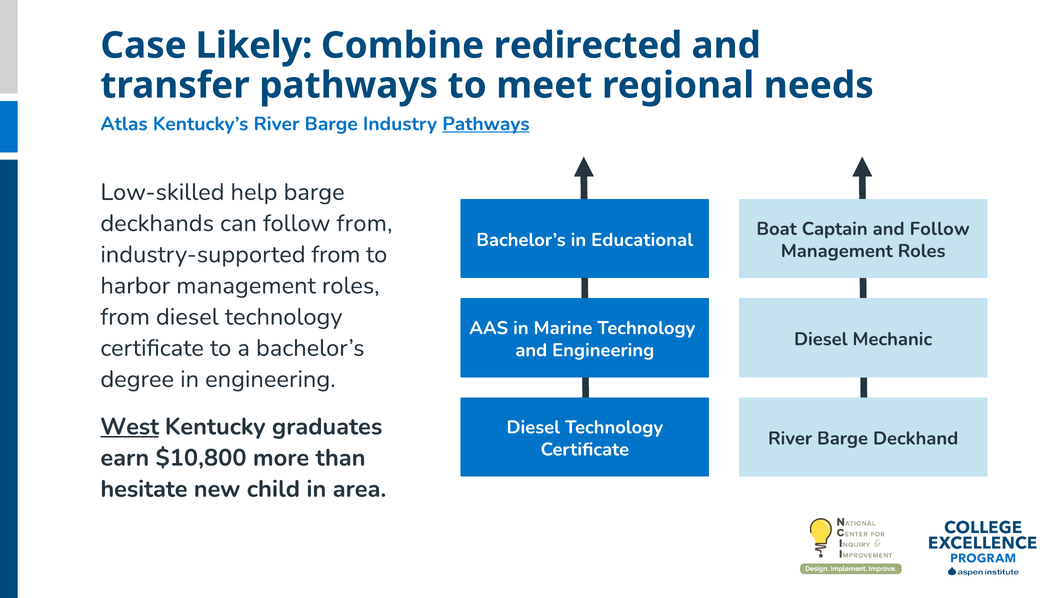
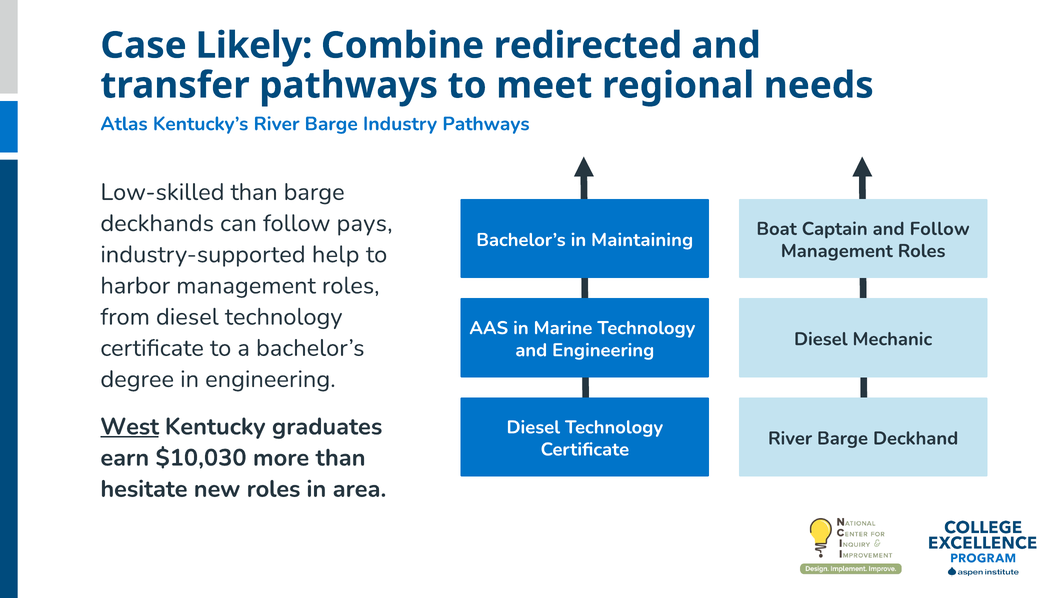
Pathways at (486, 124) underline: present -> none
Low-skilled help: help -> than
follow from: from -> pays
Educational: Educational -> Maintaining
industry-supported from: from -> help
$10,800: $10,800 -> $10,030
new child: child -> roles
